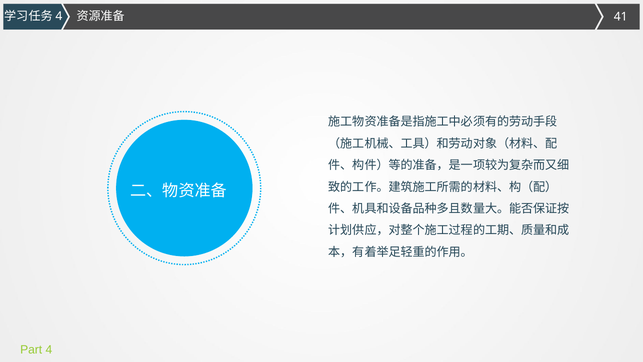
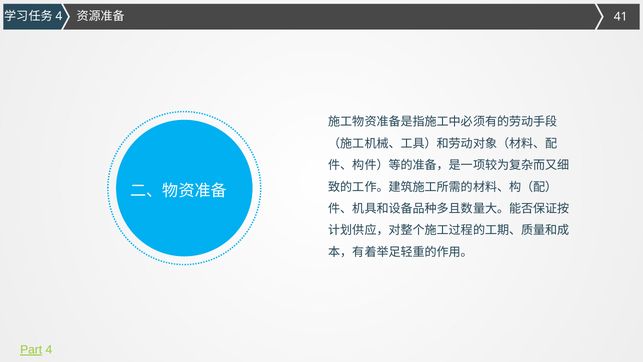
Part underline: none -> present
